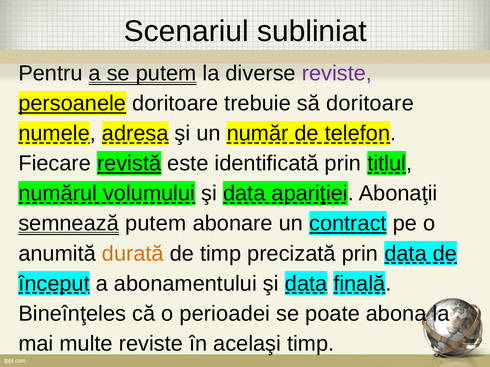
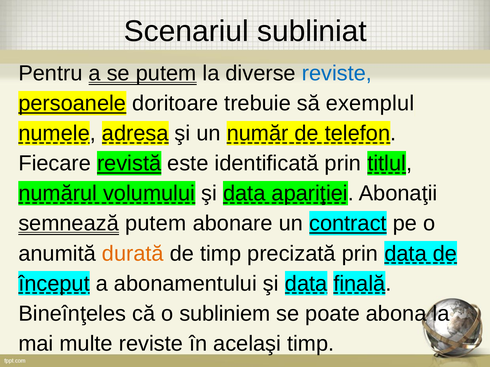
reviste at (337, 74) colour: purple -> blue
să doritoare: doritoare -> exemplul
perioadei: perioadei -> subliniem
